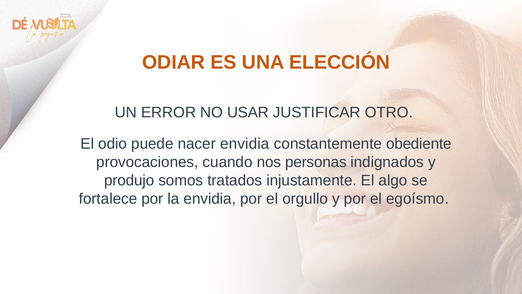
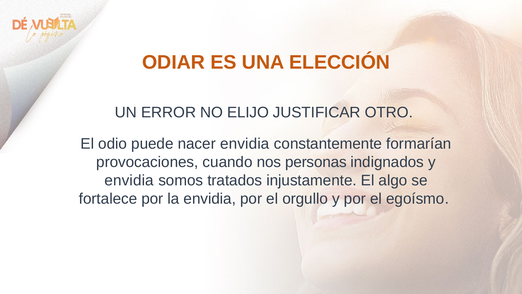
USAR: USAR -> ELIJO
obediente: obediente -> formarían
produjo at (129, 180): produjo -> envidia
